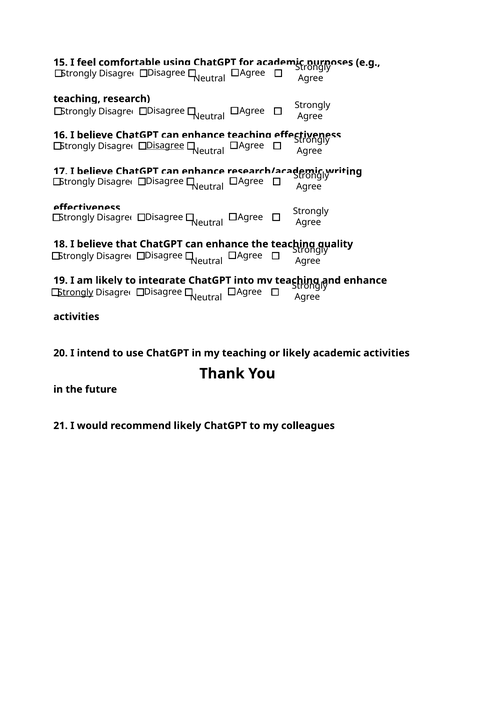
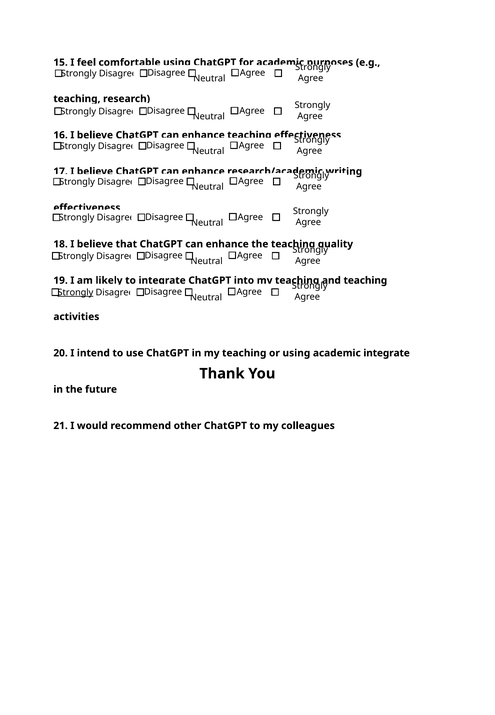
Disagree at (165, 146) underline: present -> none
enhance at (365, 280): enhance -> teaching
or likely: likely -> using
academic activities: activities -> integrate
recommend likely: likely -> other
